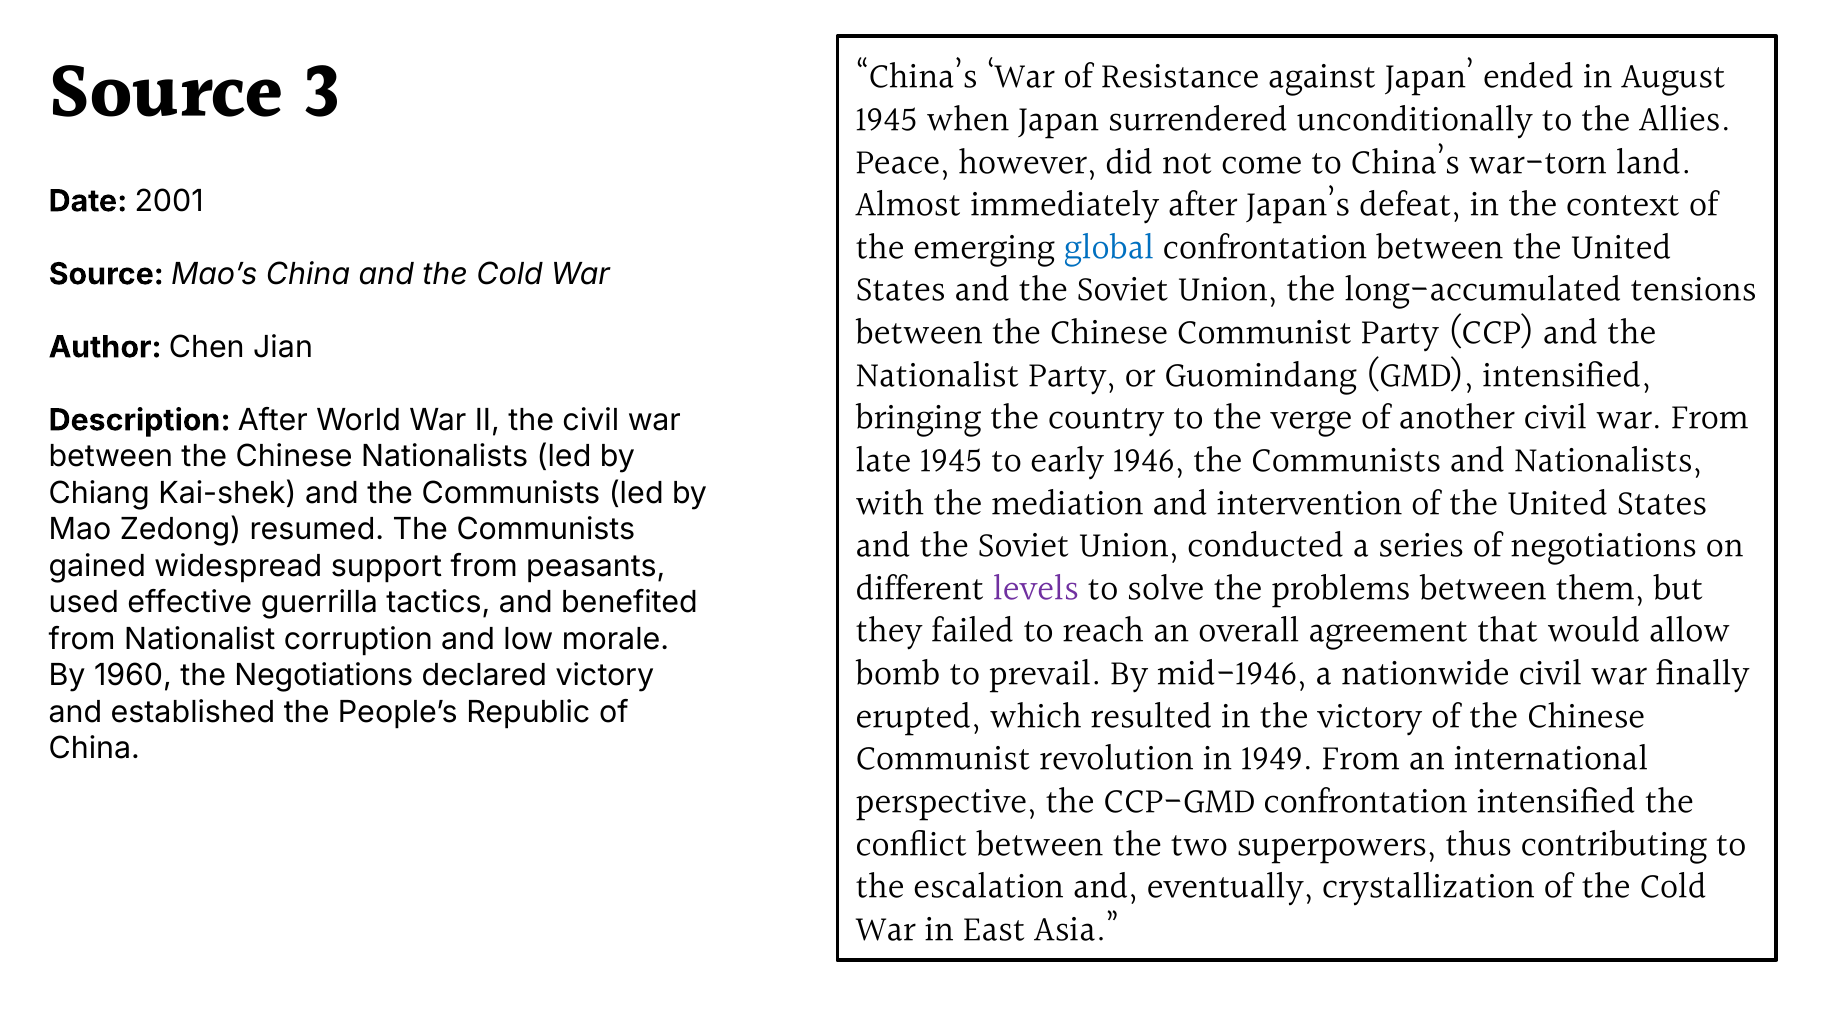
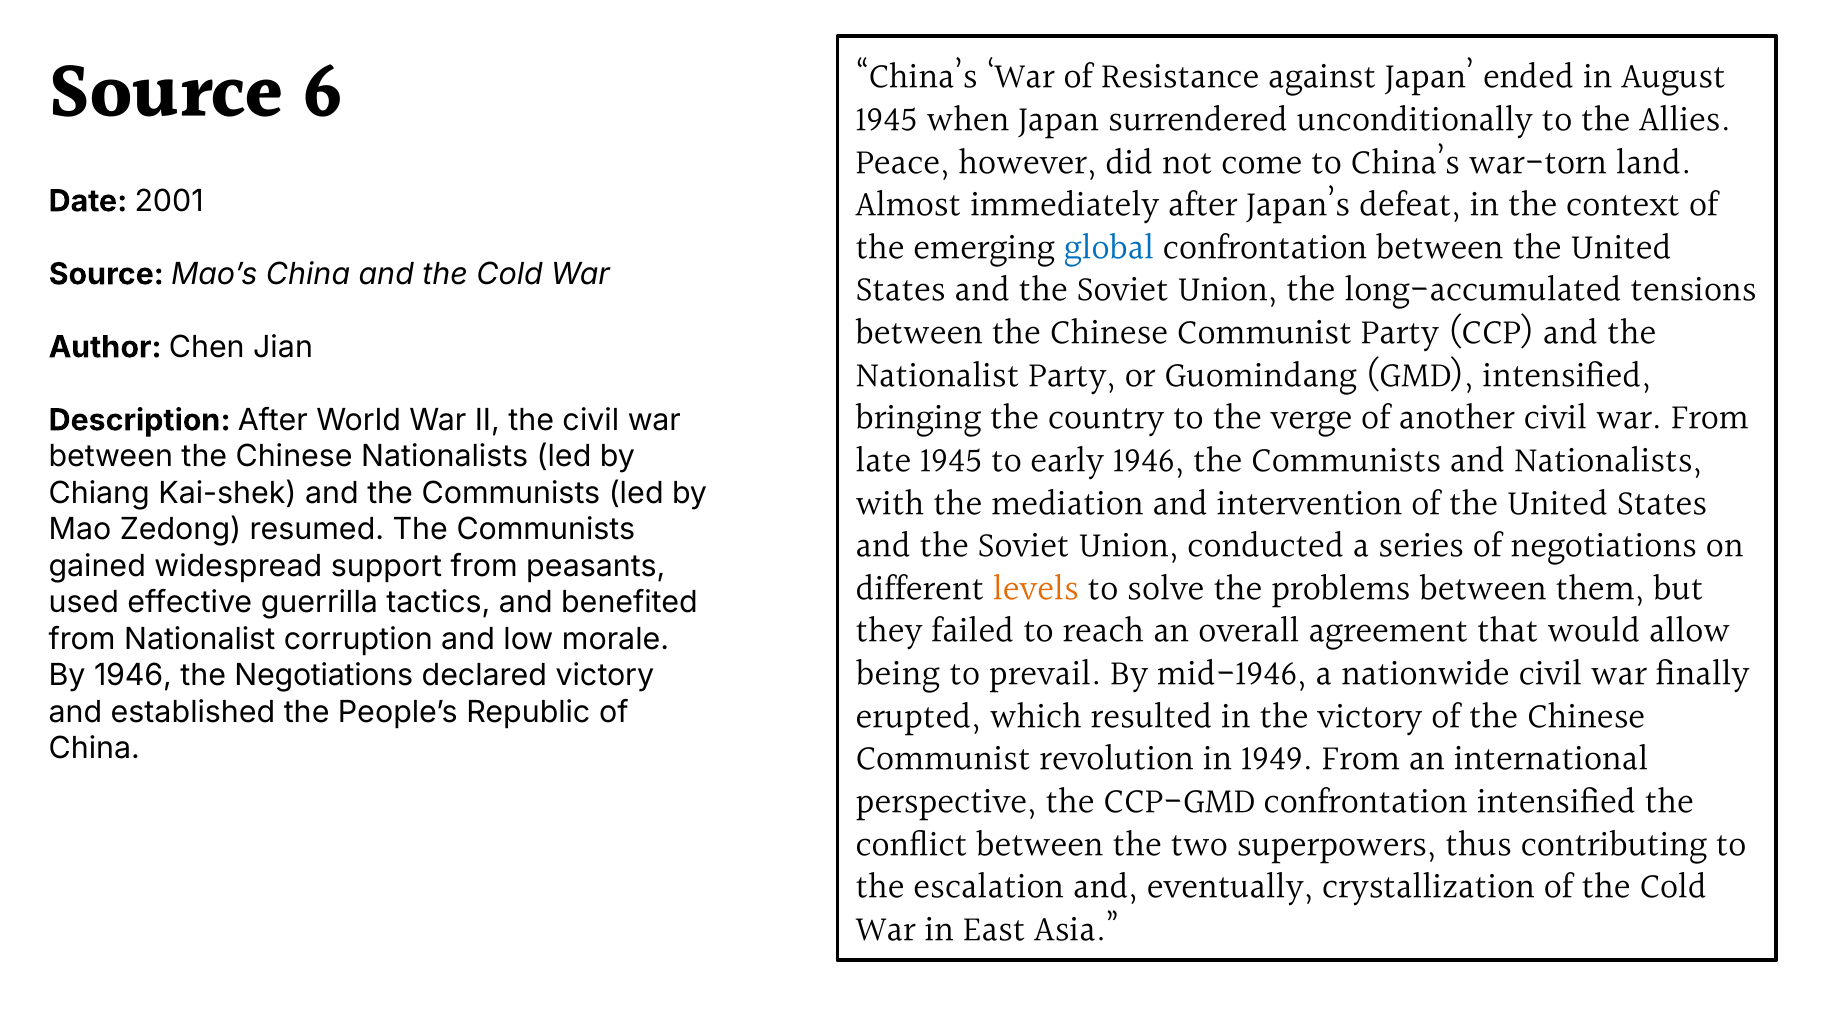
3: 3 -> 6
levels colour: purple -> orange
By 1960: 1960 -> 1946
bomb: bomb -> being
